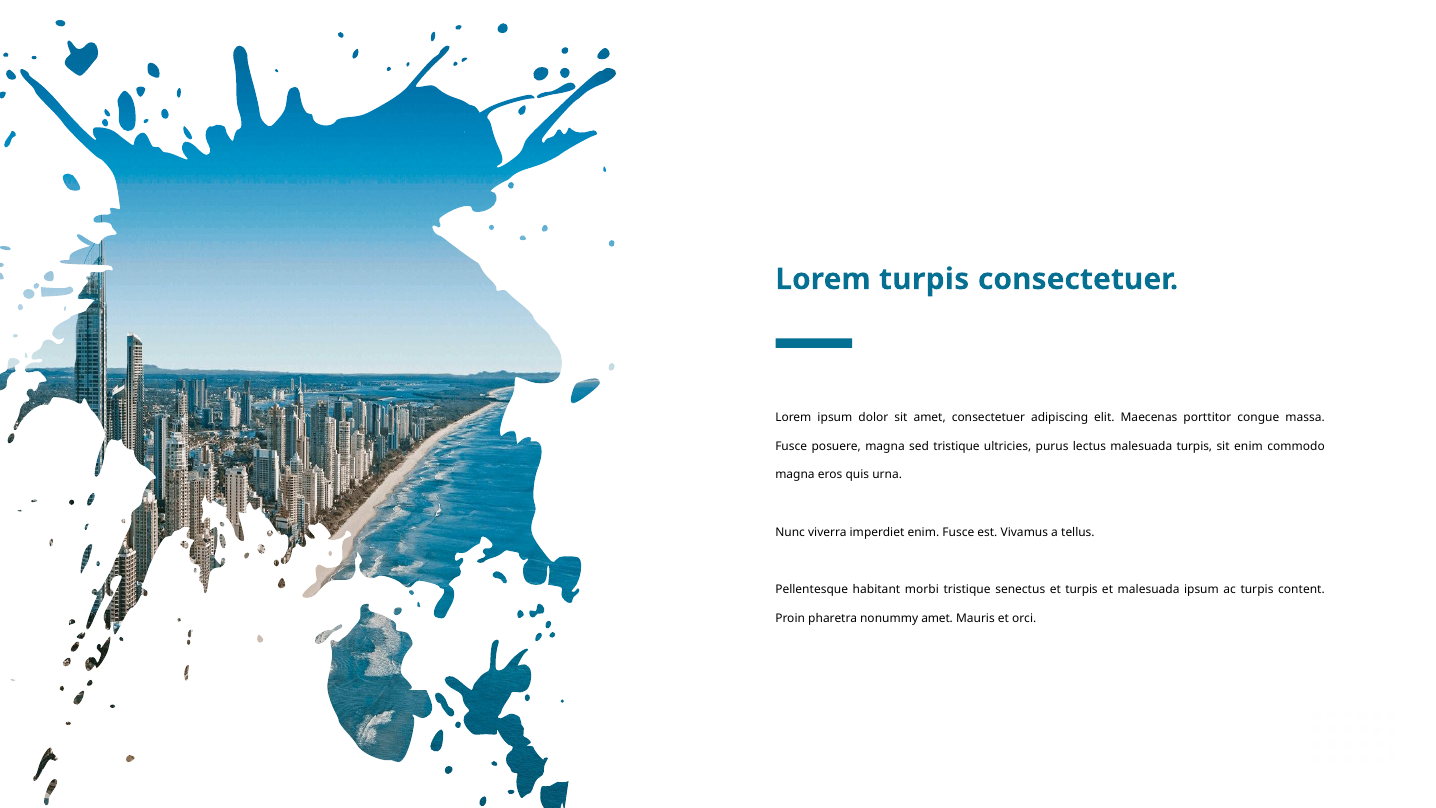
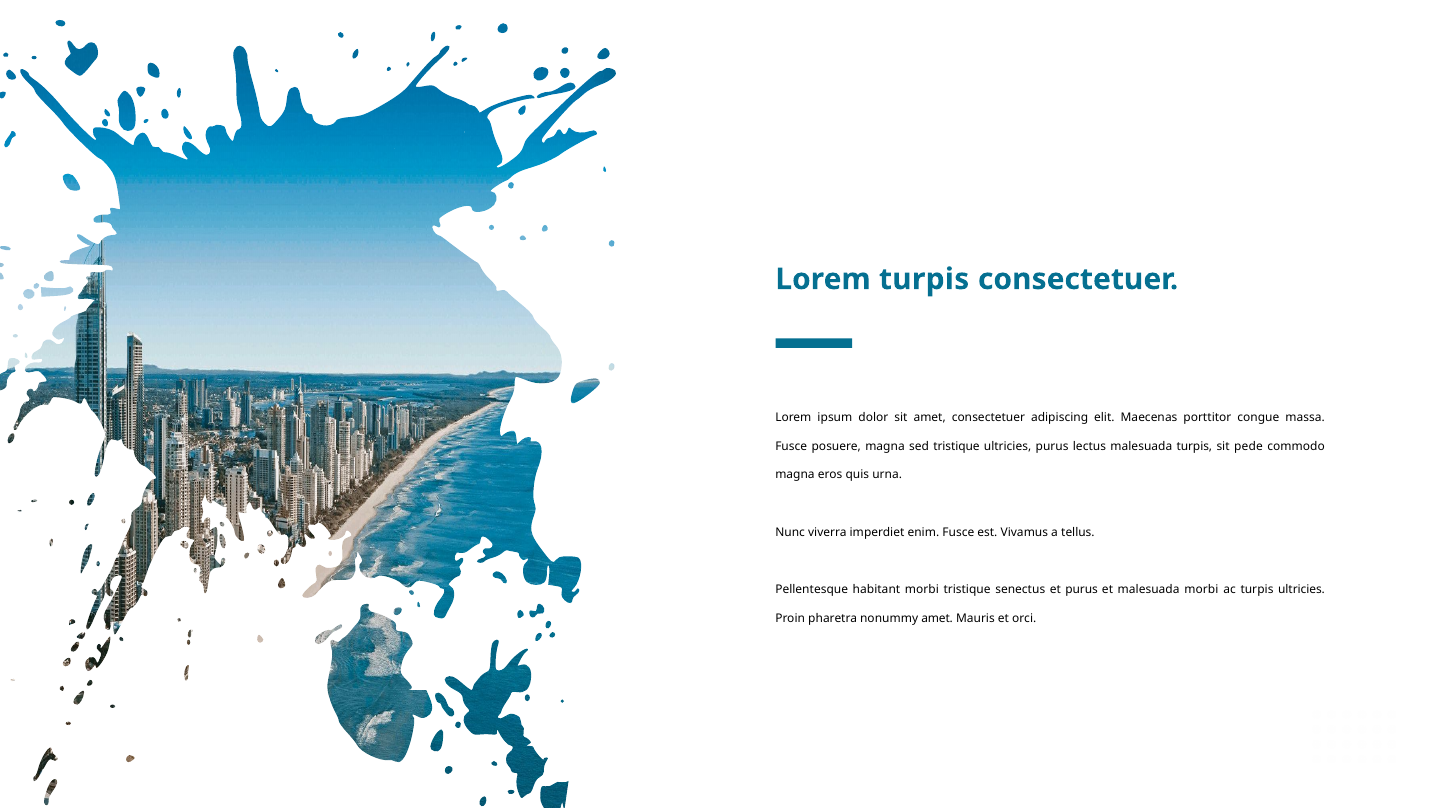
sit enim: enim -> pede
et turpis: turpis -> purus
malesuada ipsum: ipsum -> morbi
turpis content: content -> ultricies
